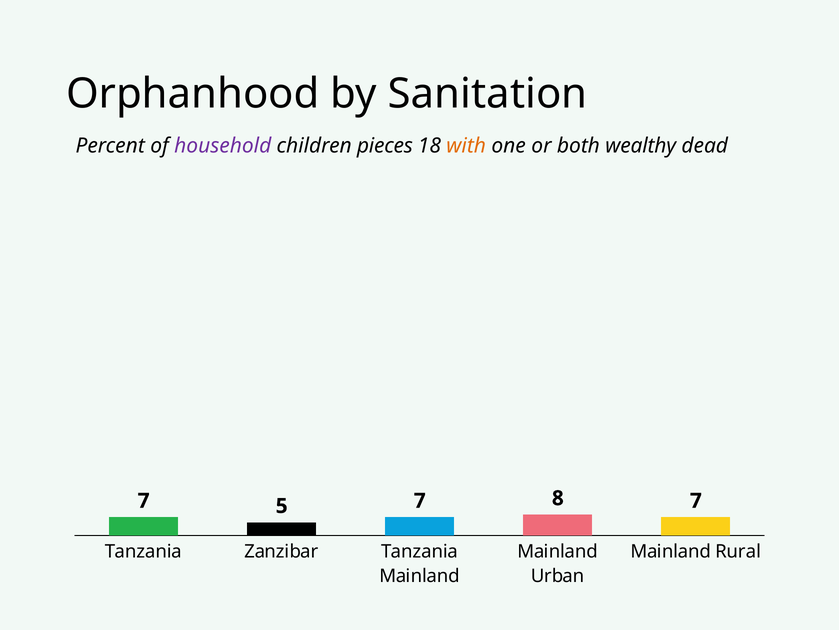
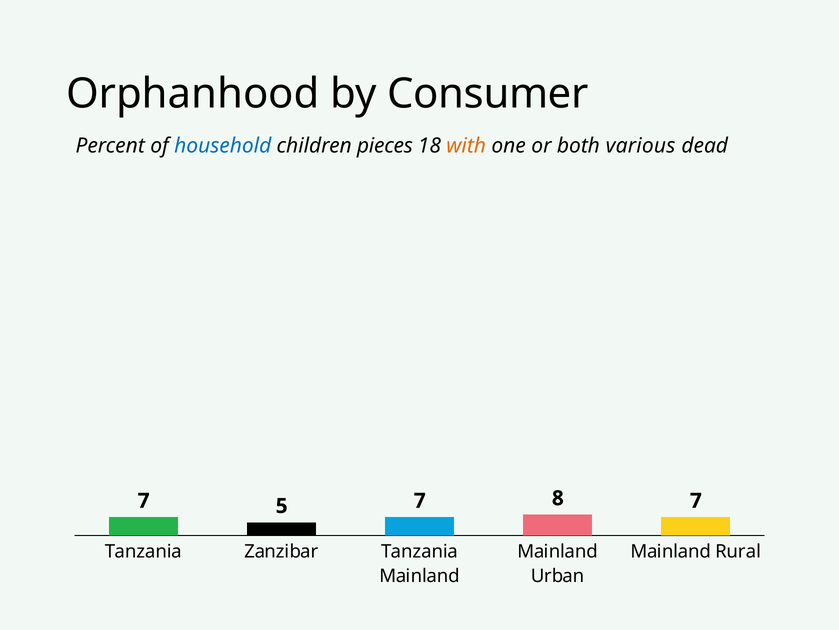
Sanitation: Sanitation -> Consumer
household colour: purple -> blue
wealthy: wealthy -> various
